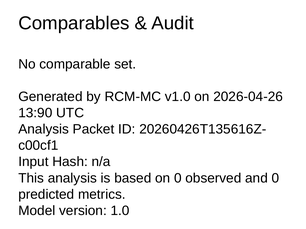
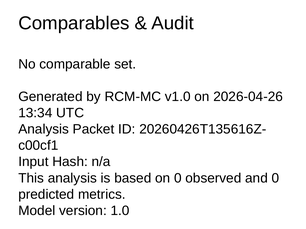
13:90: 13:90 -> 13:34
